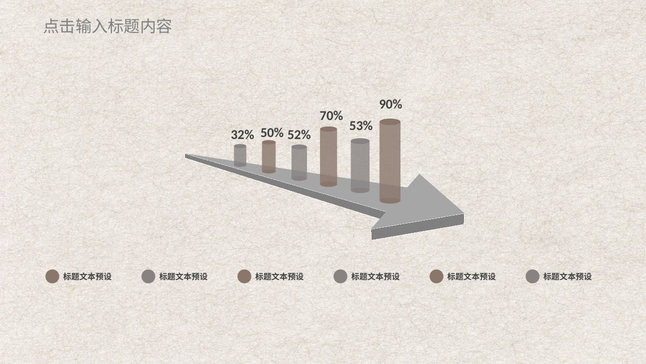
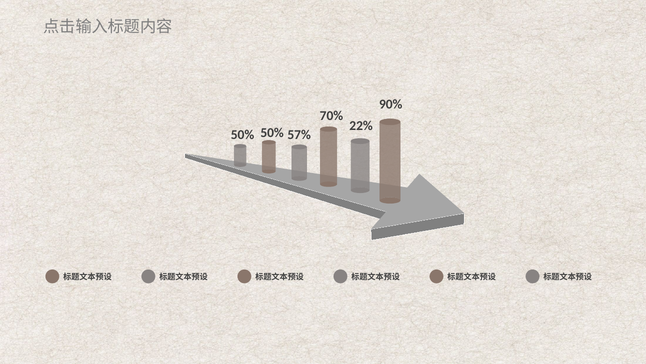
53%: 53% -> 22%
32% at (242, 134): 32% -> 50%
52%: 52% -> 57%
